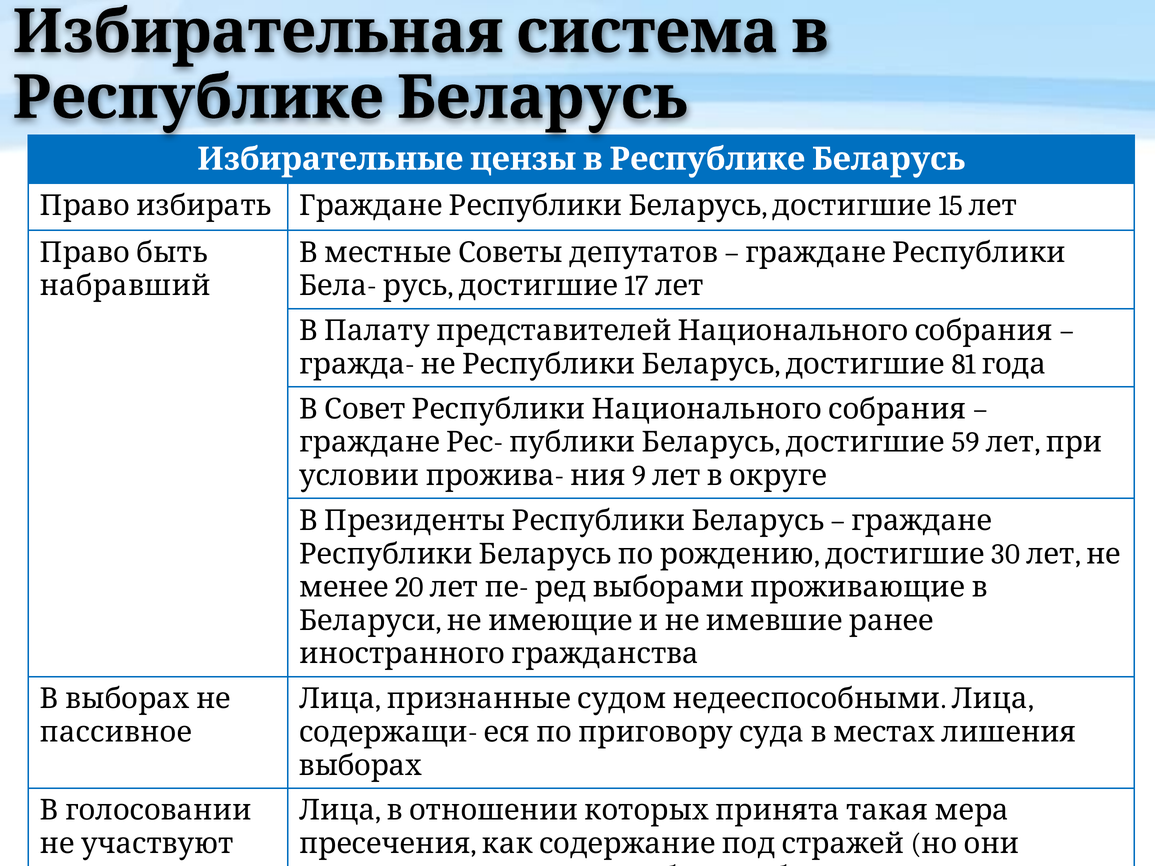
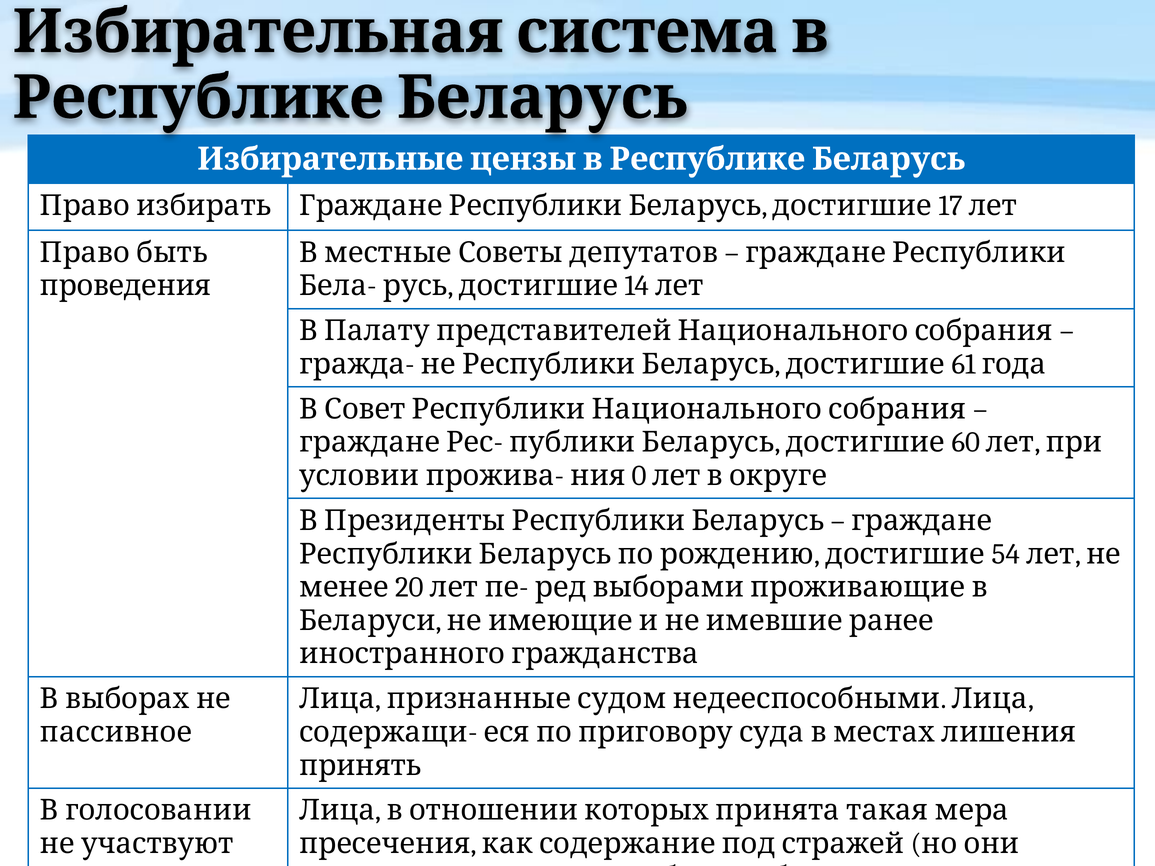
15: 15 -> 17
17: 17 -> 14
набравший: набравший -> проведения
81: 81 -> 61
59: 59 -> 60
9: 9 -> 0
30: 30 -> 54
выборах: выборах -> принять
